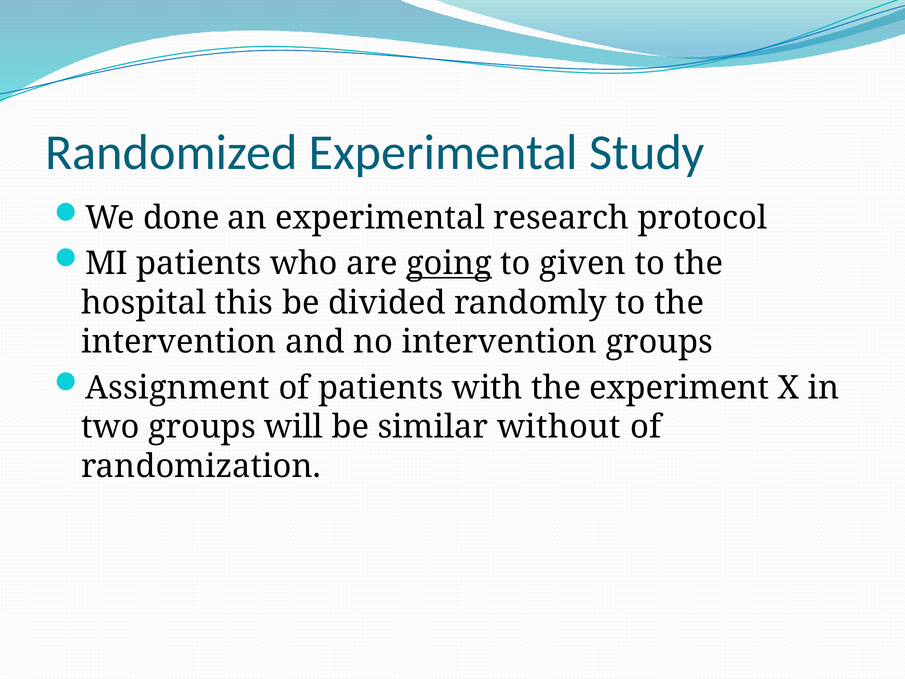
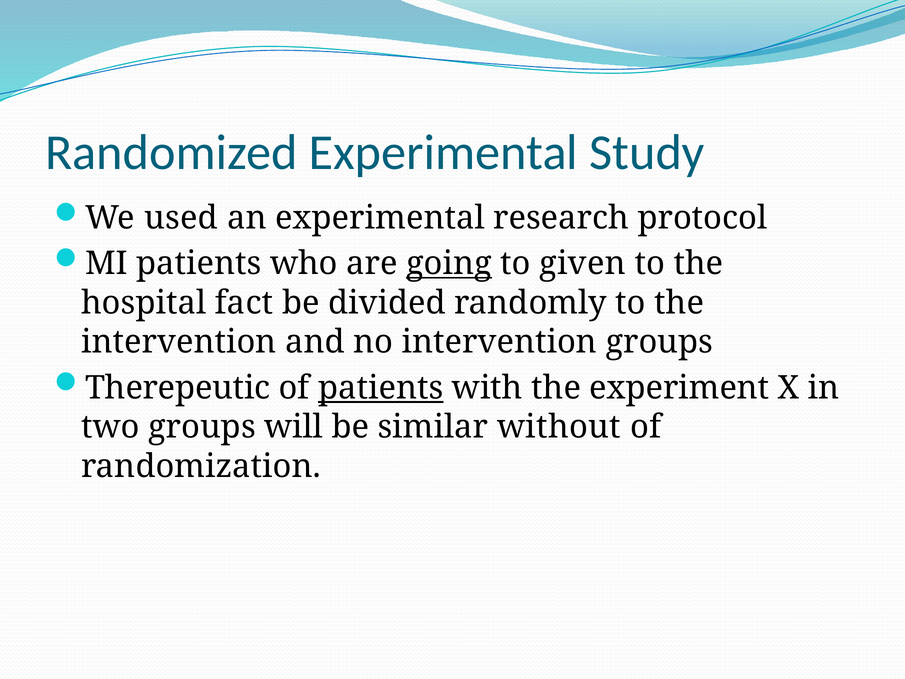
done: done -> used
this: this -> fact
Assignment: Assignment -> Therepeutic
patients at (381, 388) underline: none -> present
